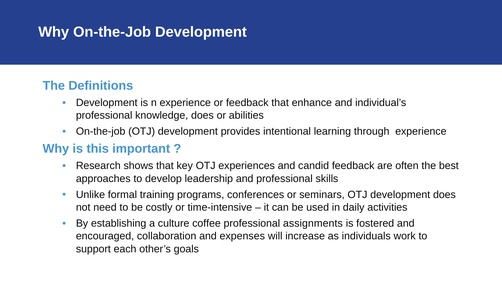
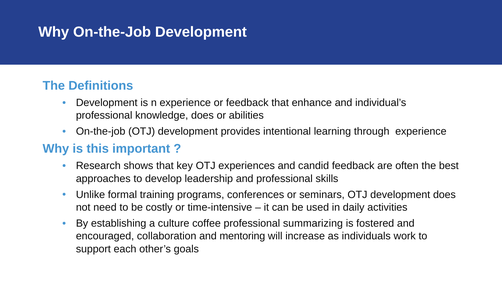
assignments: assignments -> summarizing
expenses: expenses -> mentoring
